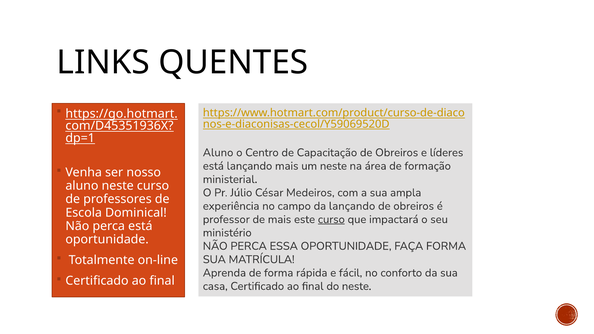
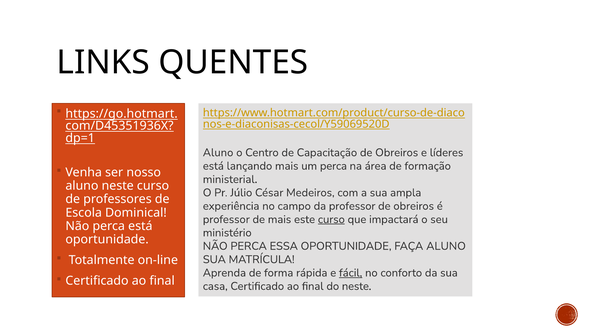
um neste: neste -> perca
da lançando: lançando -> professor
FAÇA FORMA: FORMA -> ALUNO
fácil underline: none -> present
